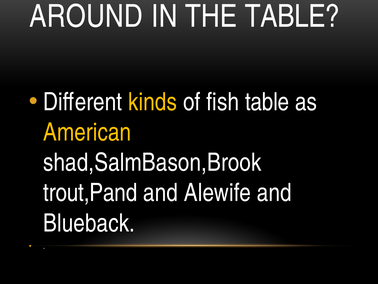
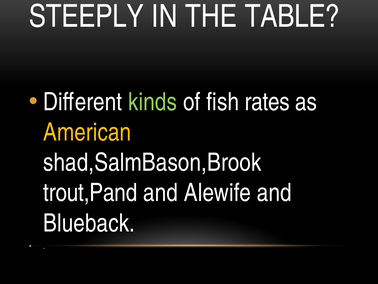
AROUND: AROUND -> STEEPLY
kinds colour: yellow -> light green
fish table: table -> rates
